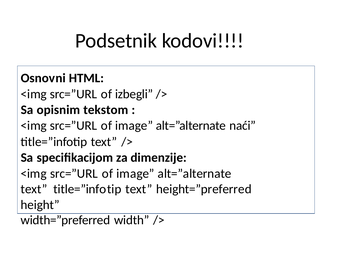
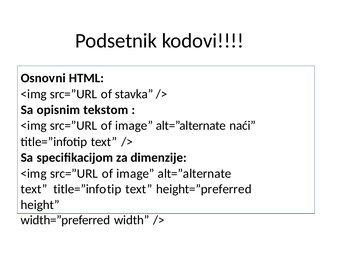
izbegli: izbegli -> stavka
